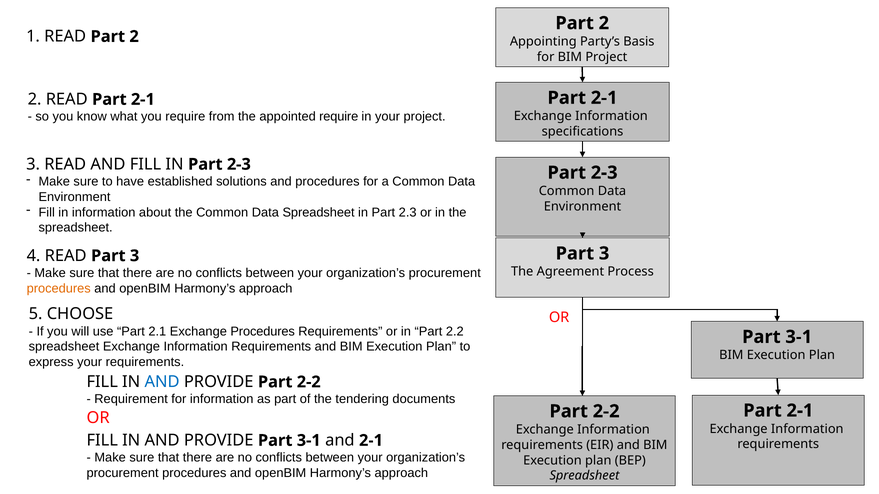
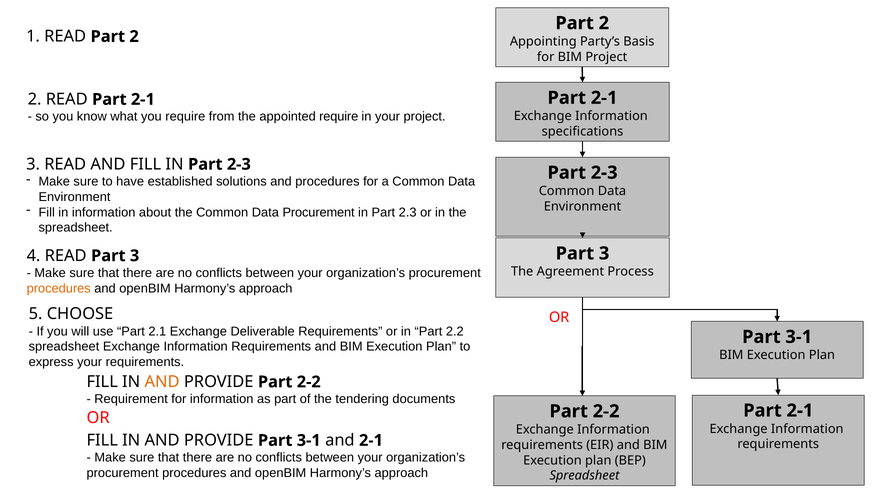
Data Spreadsheet: Spreadsheet -> Procurement
Exchange Procedures: Procedures -> Deliverable
AND at (162, 382) colour: blue -> orange
